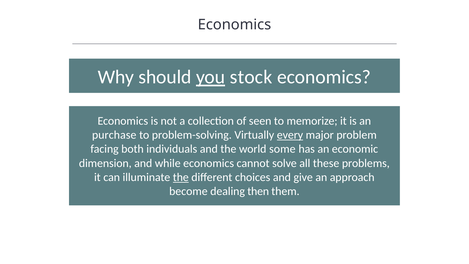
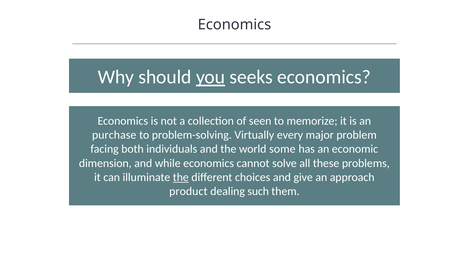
stock: stock -> seeks
every underline: present -> none
become: become -> product
then: then -> such
